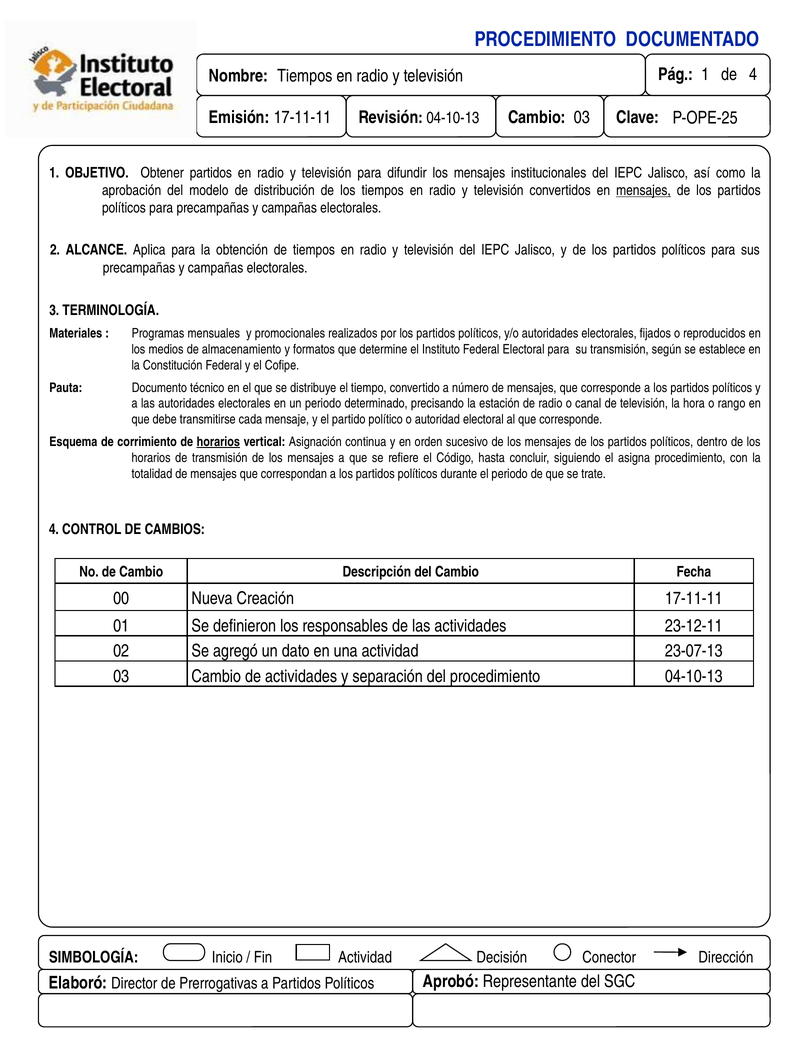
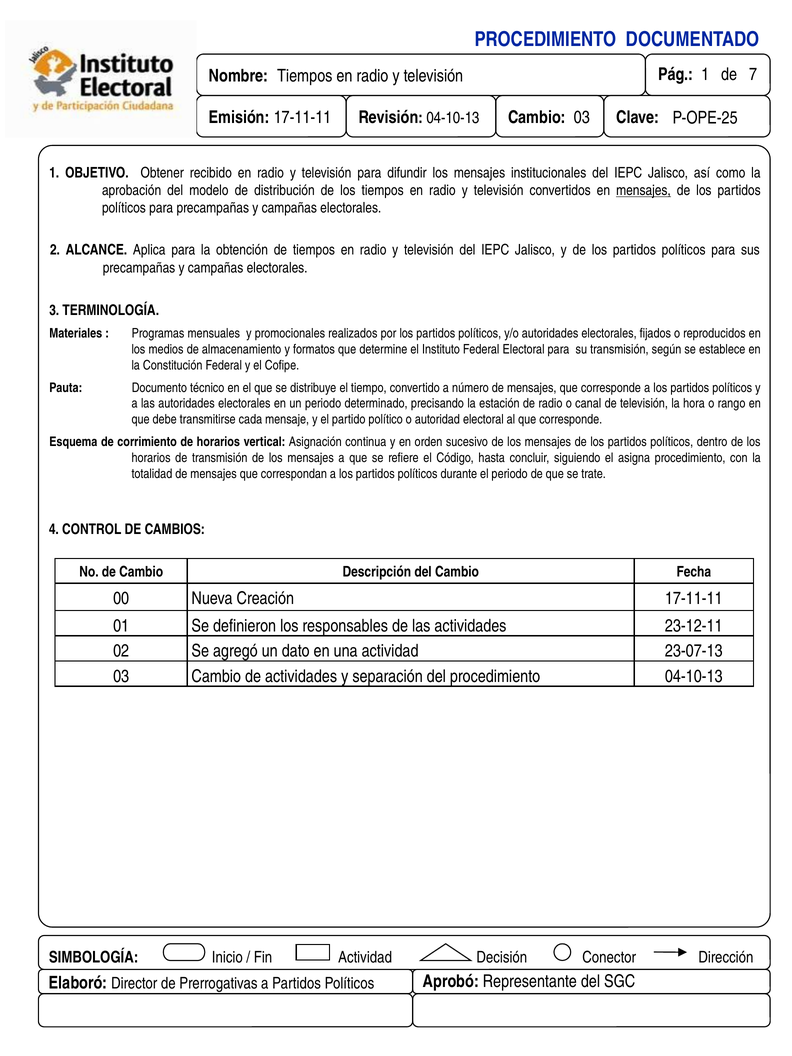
de 4: 4 -> 7
Obtener partidos: partidos -> recibido
horarios at (218, 442) underline: present -> none
